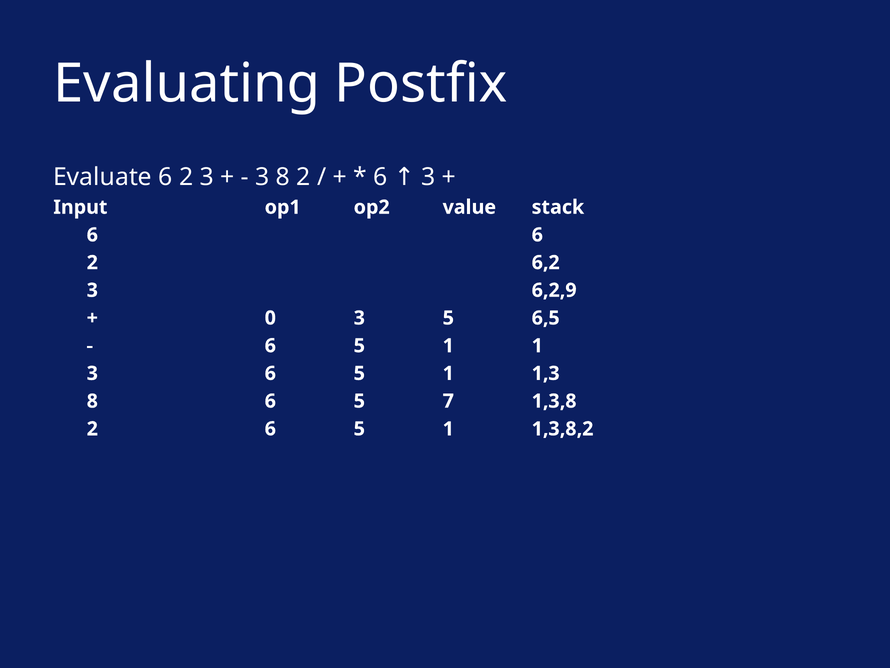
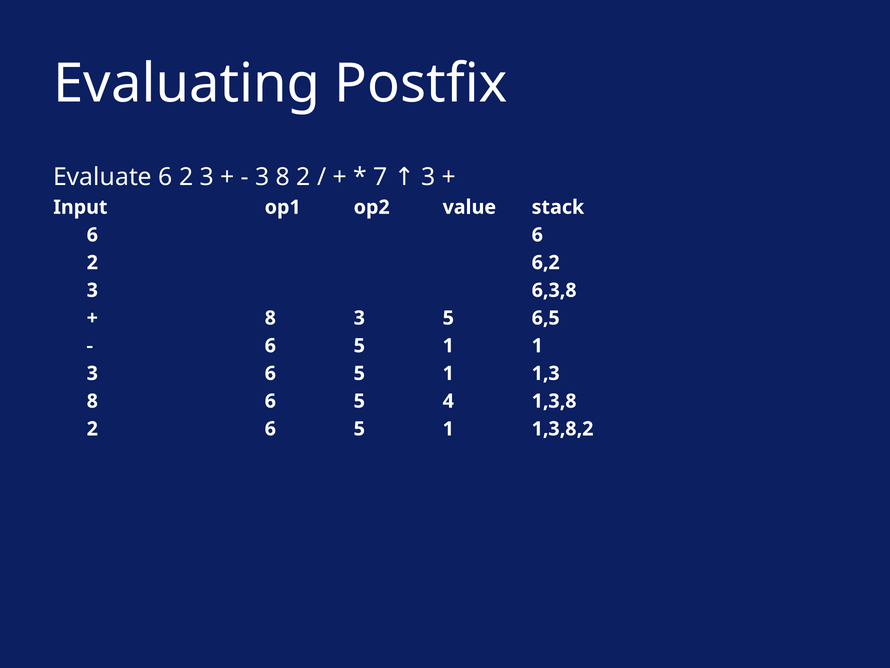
6 at (380, 177): 6 -> 7
6,2,9: 6,2,9 -> 6,3,8
0 at (270, 318): 0 -> 8
7: 7 -> 4
